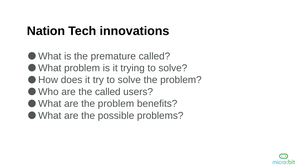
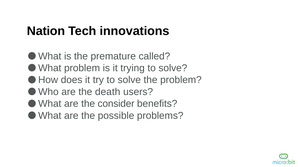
the called: called -> death
are the problem: problem -> consider
